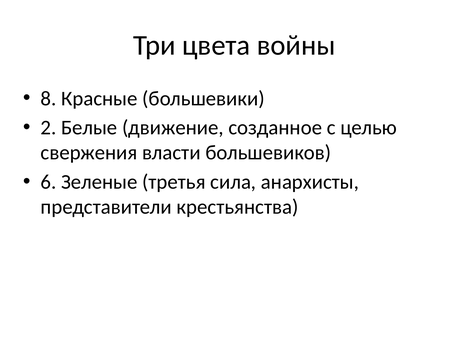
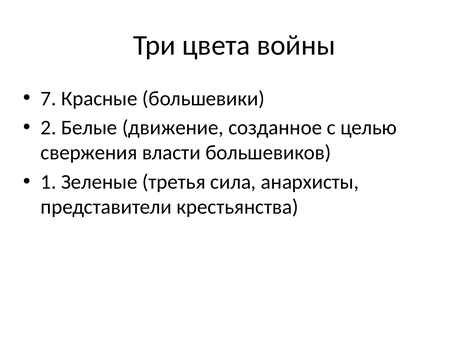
8: 8 -> 7
6: 6 -> 1
